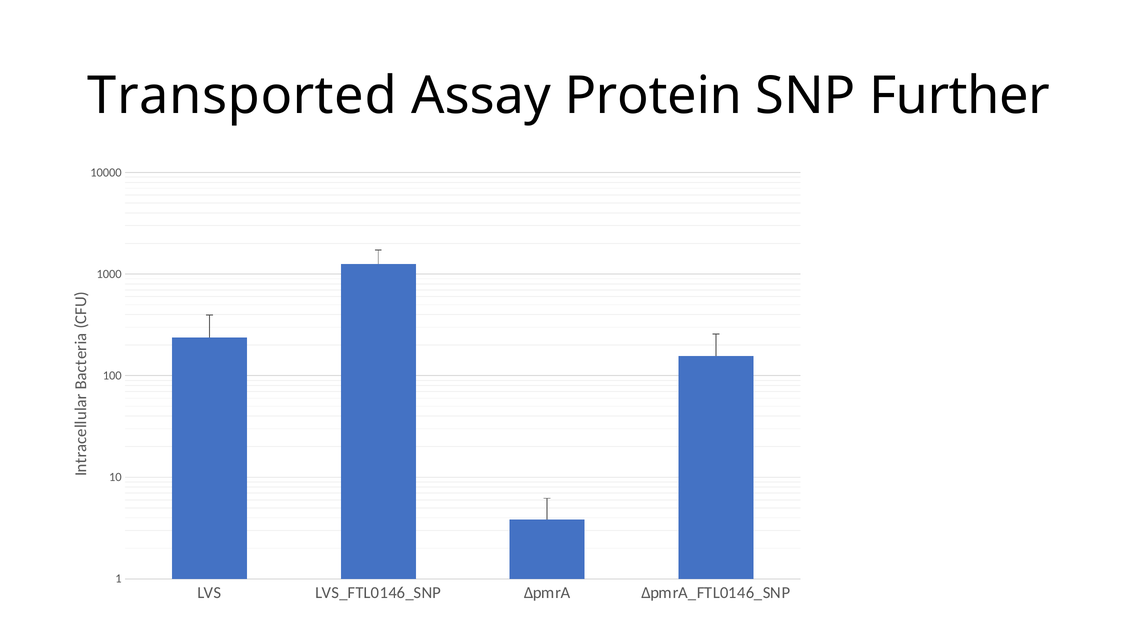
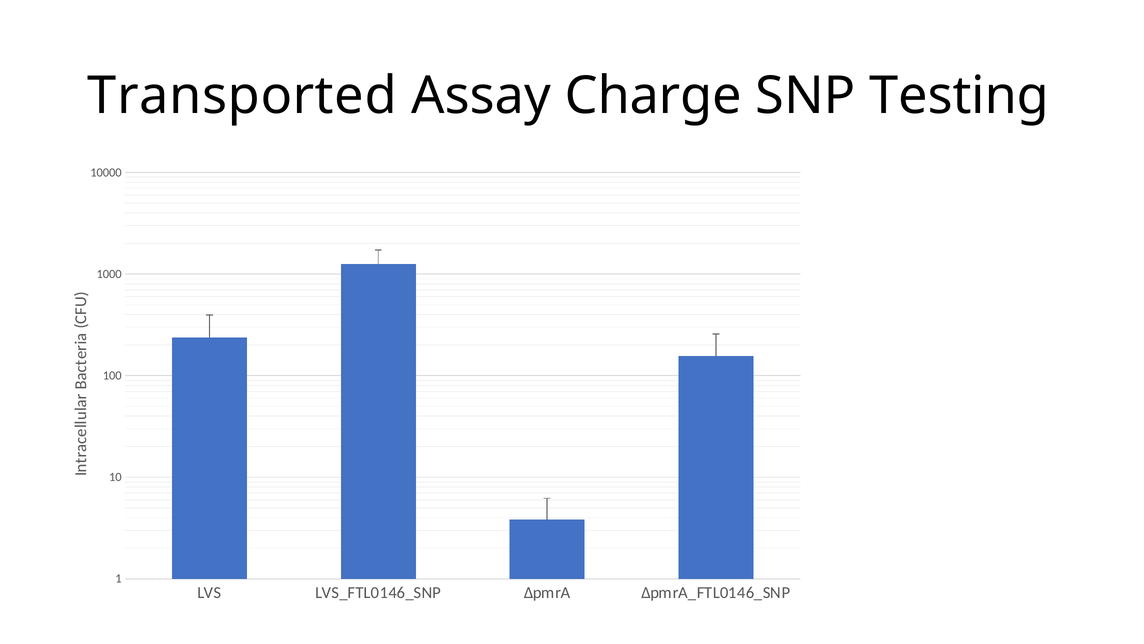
Protein: Protein -> Charge
Further: Further -> Testing
